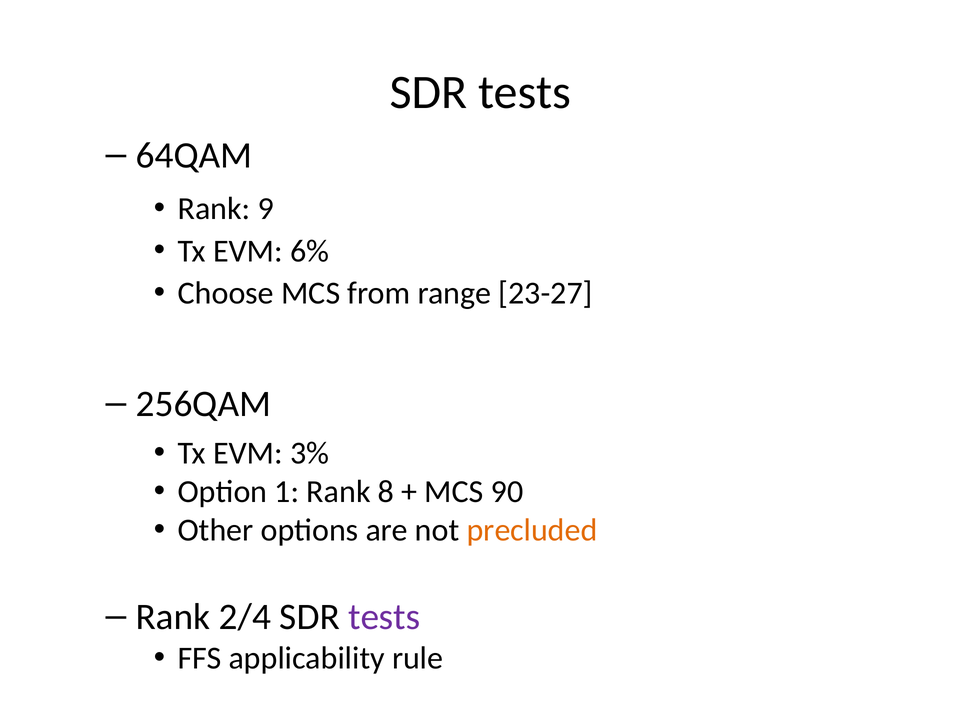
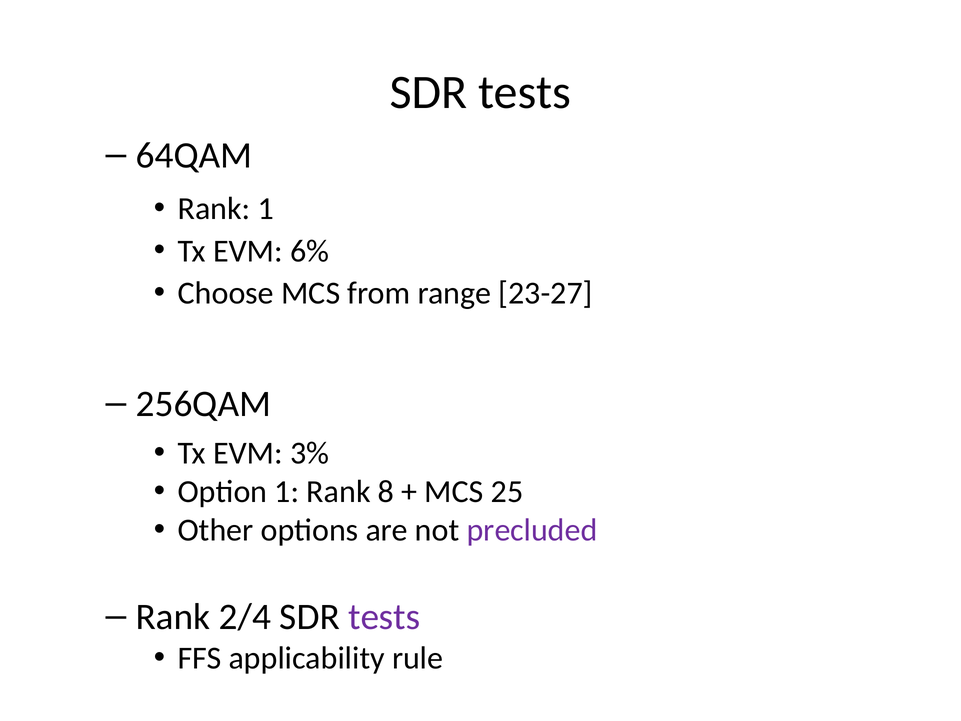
Rank 9: 9 -> 1
90: 90 -> 25
precluded colour: orange -> purple
